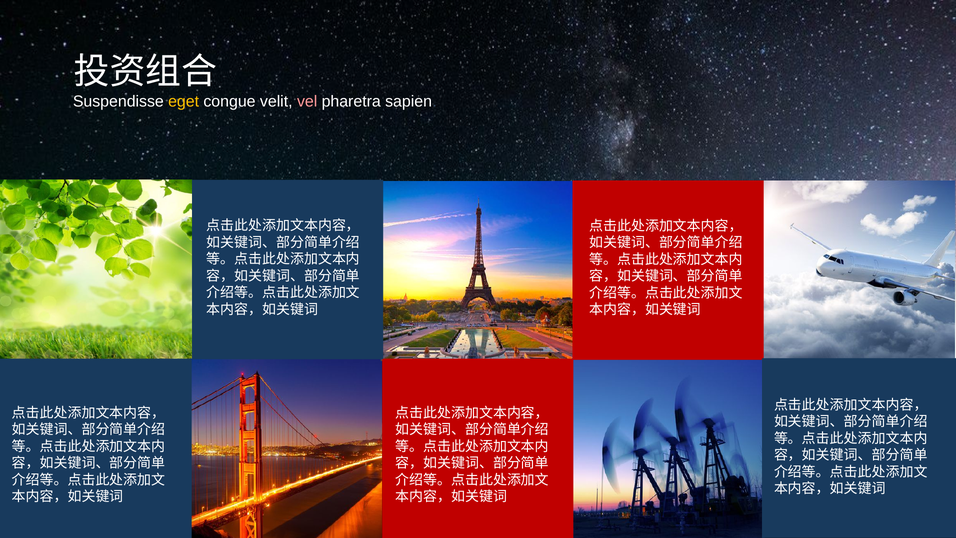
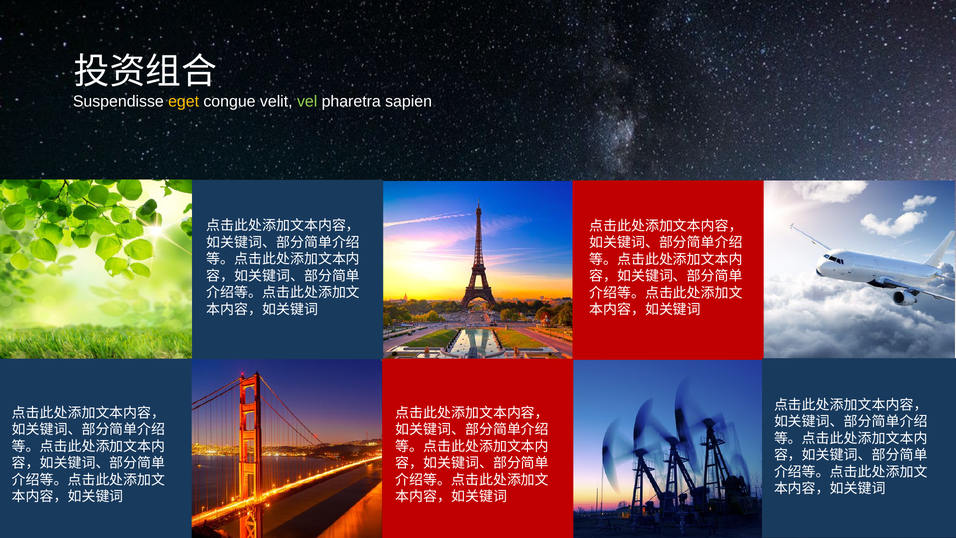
vel colour: pink -> light green
